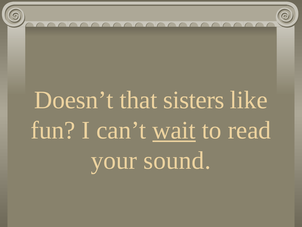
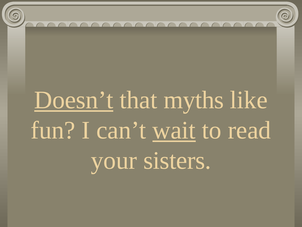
Doesn’t underline: none -> present
sisters: sisters -> myths
sound: sound -> sisters
